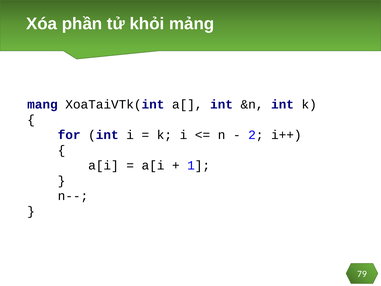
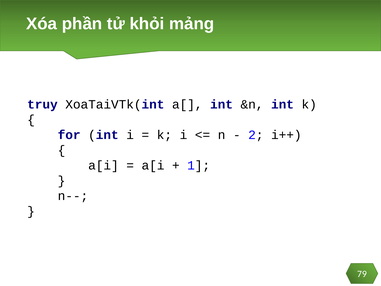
mang: mang -> truy
